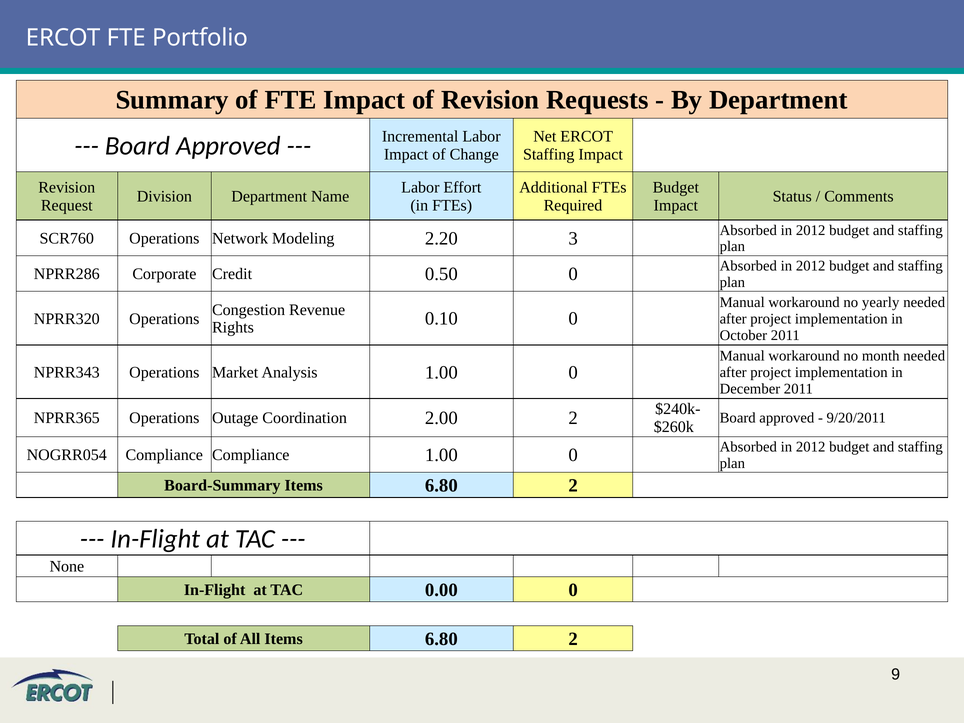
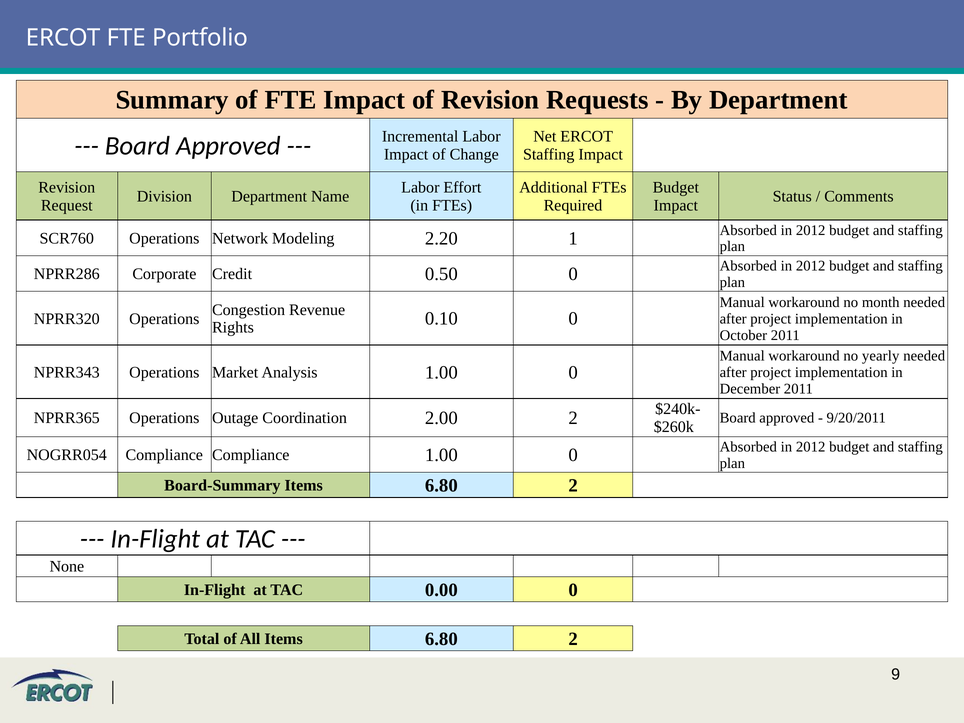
3: 3 -> 1
yearly: yearly -> month
month: month -> yearly
